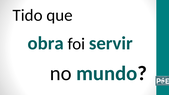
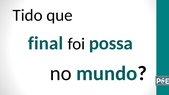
obra: obra -> final
servir: servir -> possa
